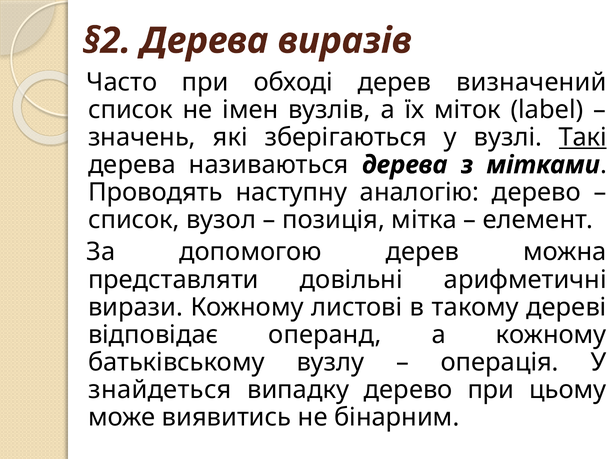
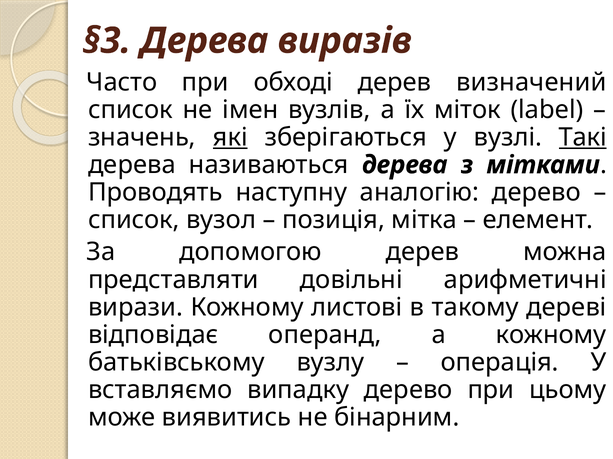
§2: §2 -> §3
які underline: none -> present
знайдеться: знайдеться -> вставляємо
